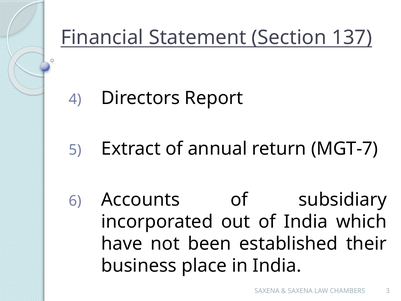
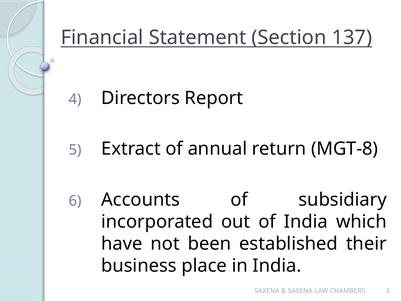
MGT-7: MGT-7 -> MGT-8
